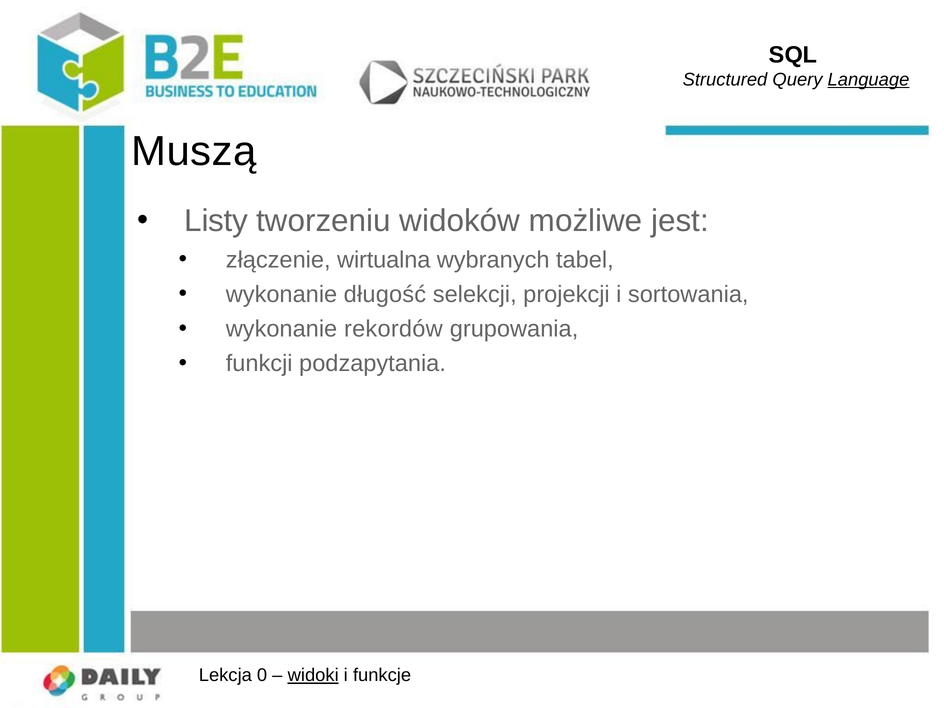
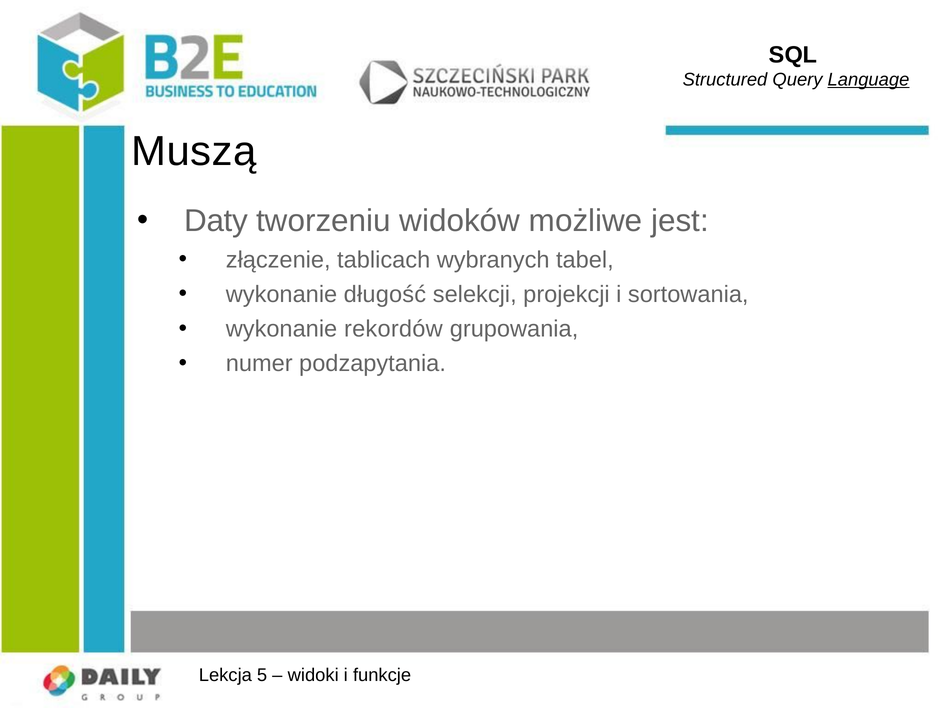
Listy: Listy -> Daty
wirtualna: wirtualna -> tablicach
funkcji: funkcji -> numer
0: 0 -> 5
widoki underline: present -> none
